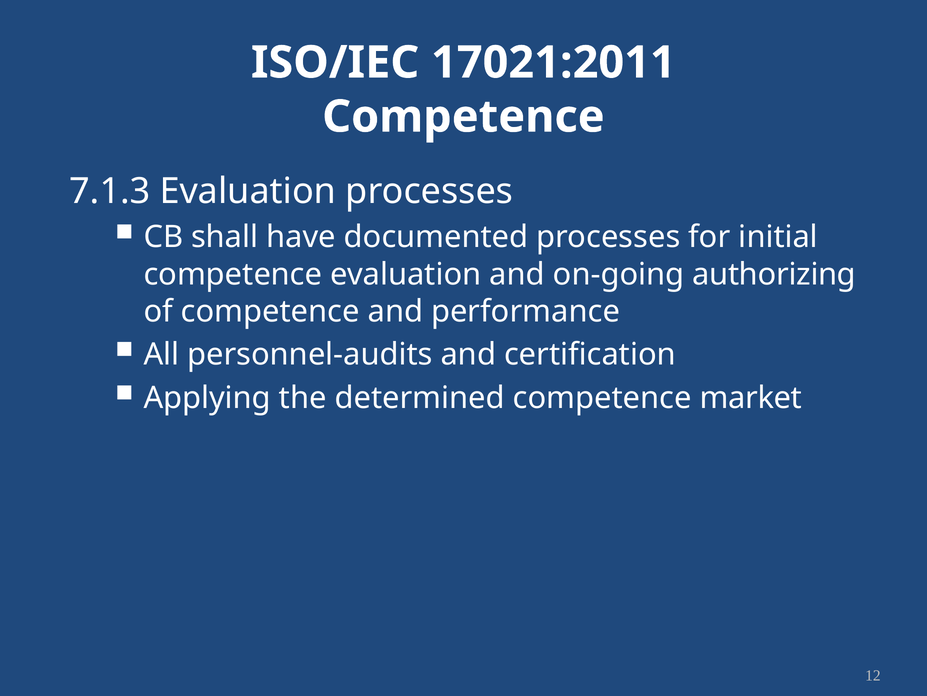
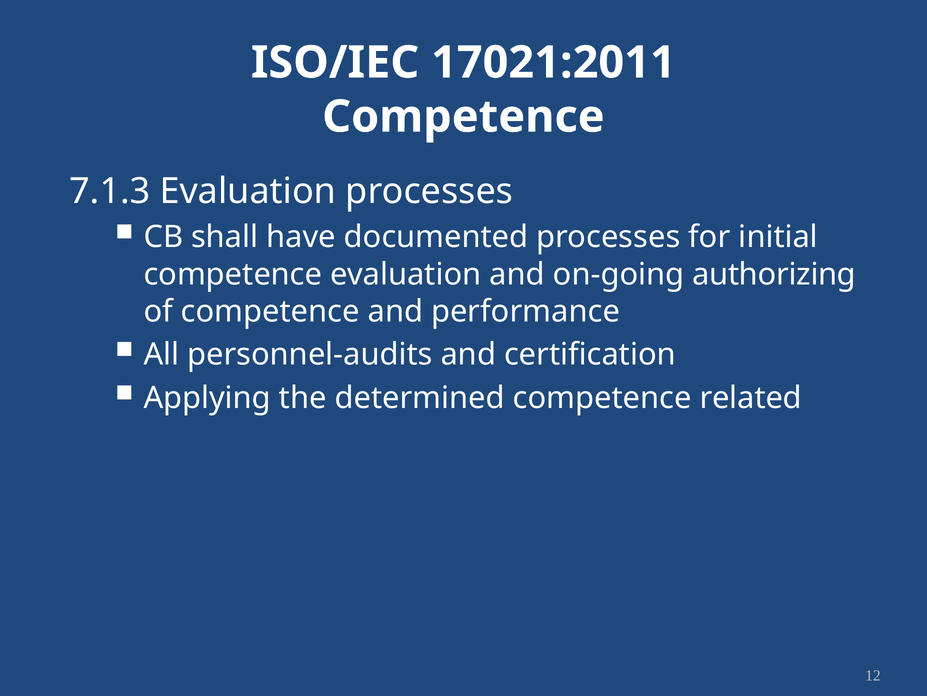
market: market -> related
